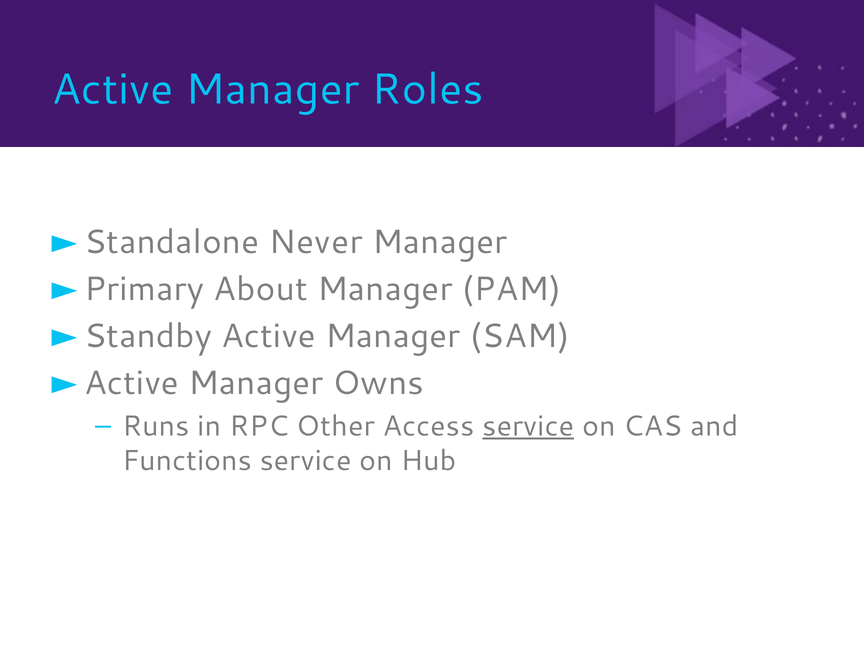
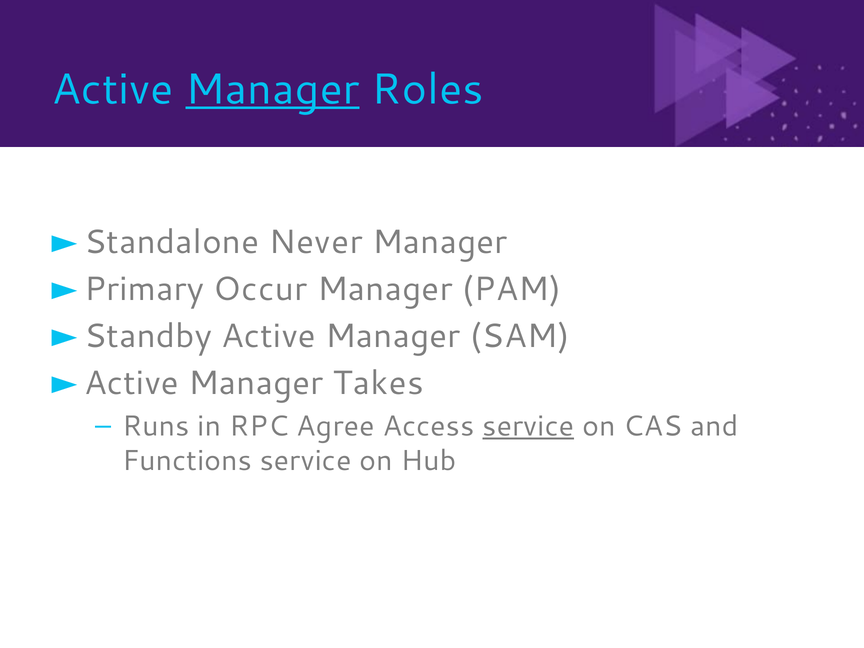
Manager at (273, 89) underline: none -> present
About: About -> Occur
Owns: Owns -> Takes
Other: Other -> Agree
